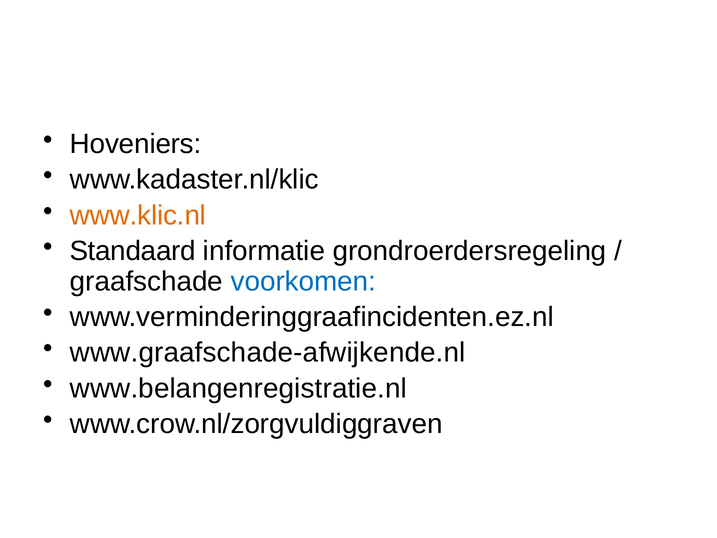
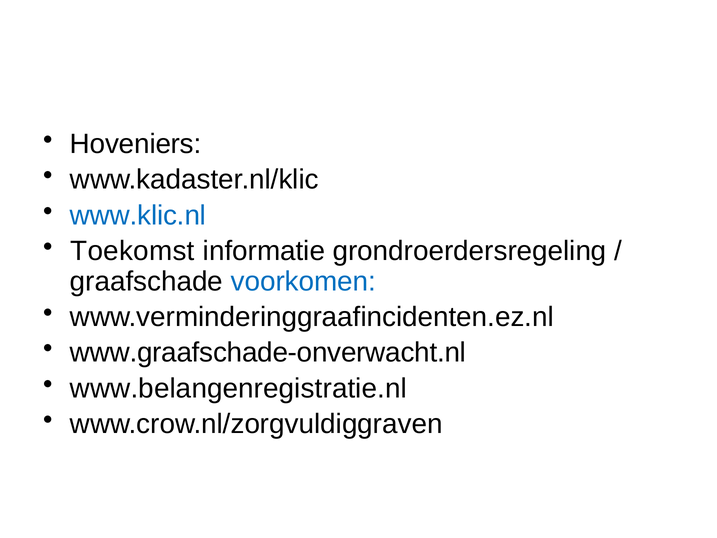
www.klic.nl colour: orange -> blue
Standaard: Standaard -> Toekomst
www.graafschade-afwijkende.nl: www.graafschade-afwijkende.nl -> www.graafschade-onverwacht.nl
